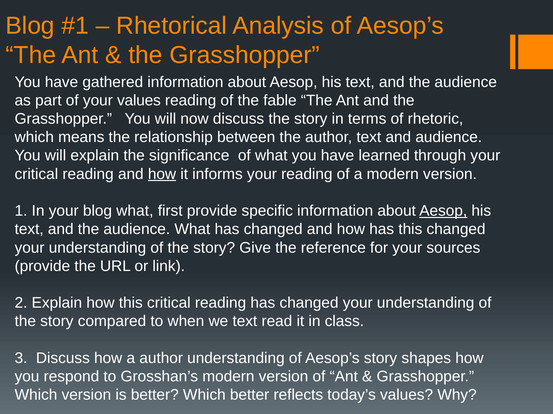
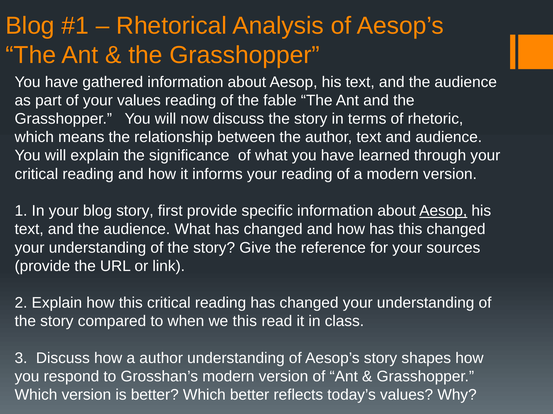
how at (162, 174) underline: present -> none
blog what: what -> story
we text: text -> this
